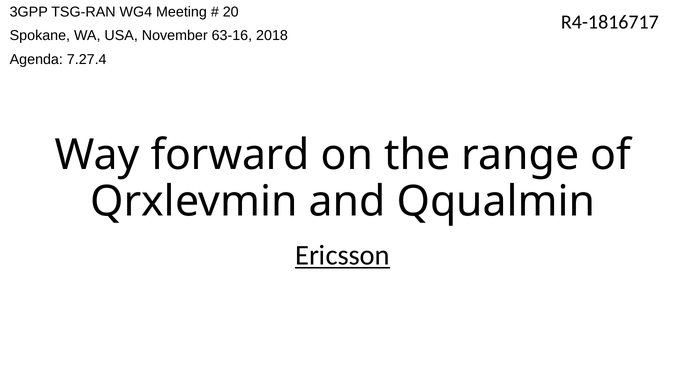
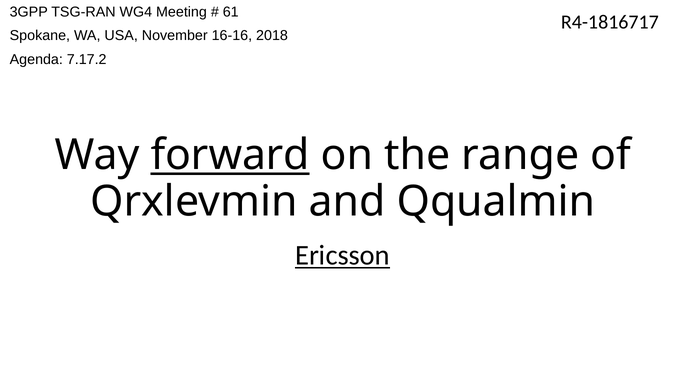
20: 20 -> 61
63-16: 63-16 -> 16-16
7.27.4: 7.27.4 -> 7.17.2
forward underline: none -> present
